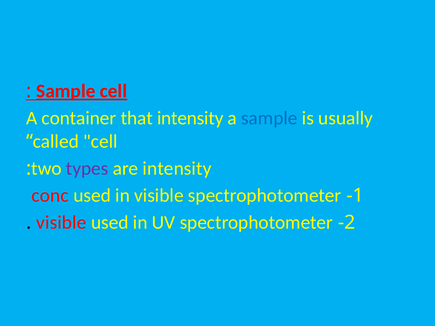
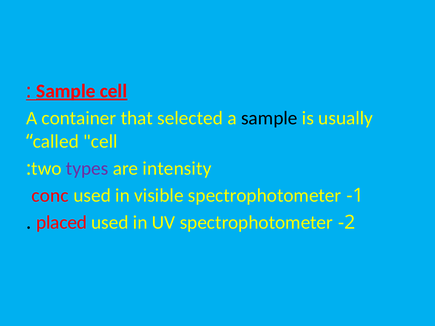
that intensity: intensity -> selected
sample at (269, 118) colour: blue -> black
visible at (61, 223): visible -> placed
